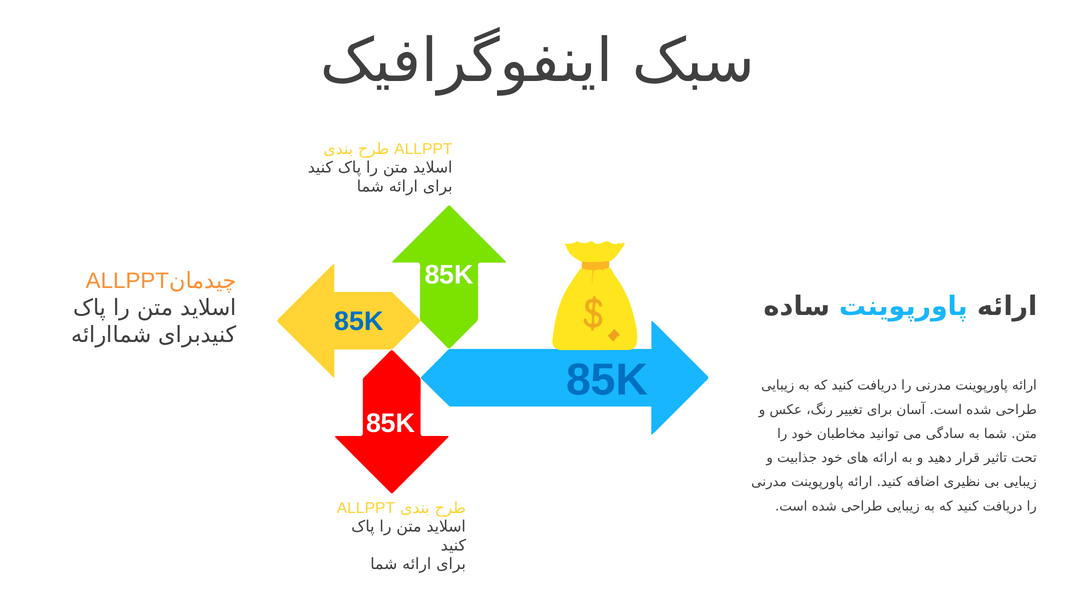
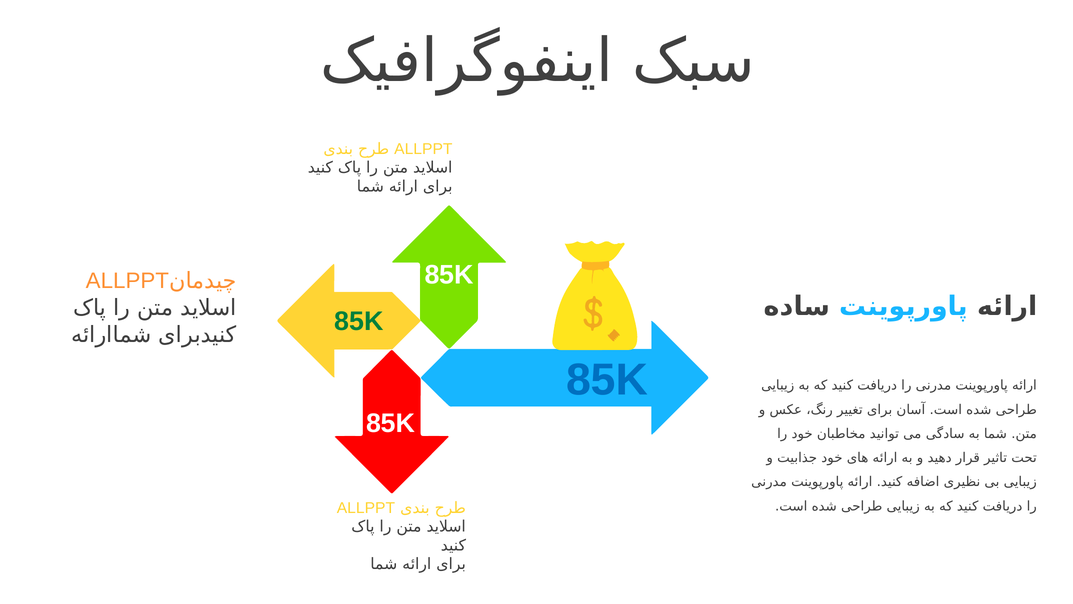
85K at (359, 321) colour: blue -> green
